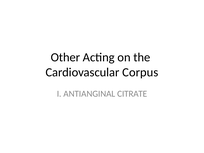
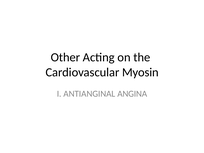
Corpus: Corpus -> Myosin
CITRATE: CITRATE -> ANGINA
